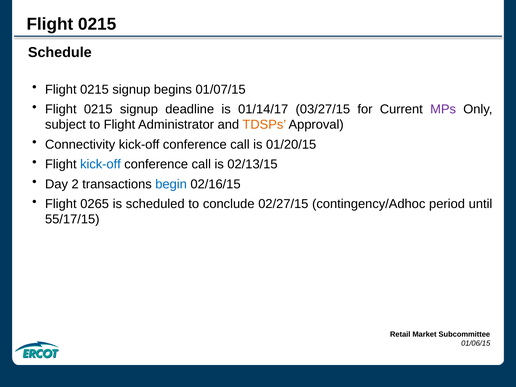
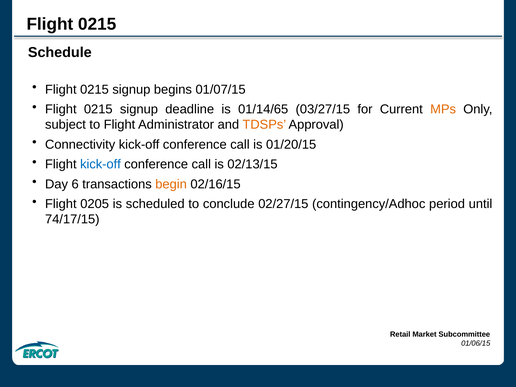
01/14/17: 01/14/17 -> 01/14/65
MPs colour: purple -> orange
2: 2 -> 6
begin colour: blue -> orange
0265: 0265 -> 0205
55/17/15: 55/17/15 -> 74/17/15
